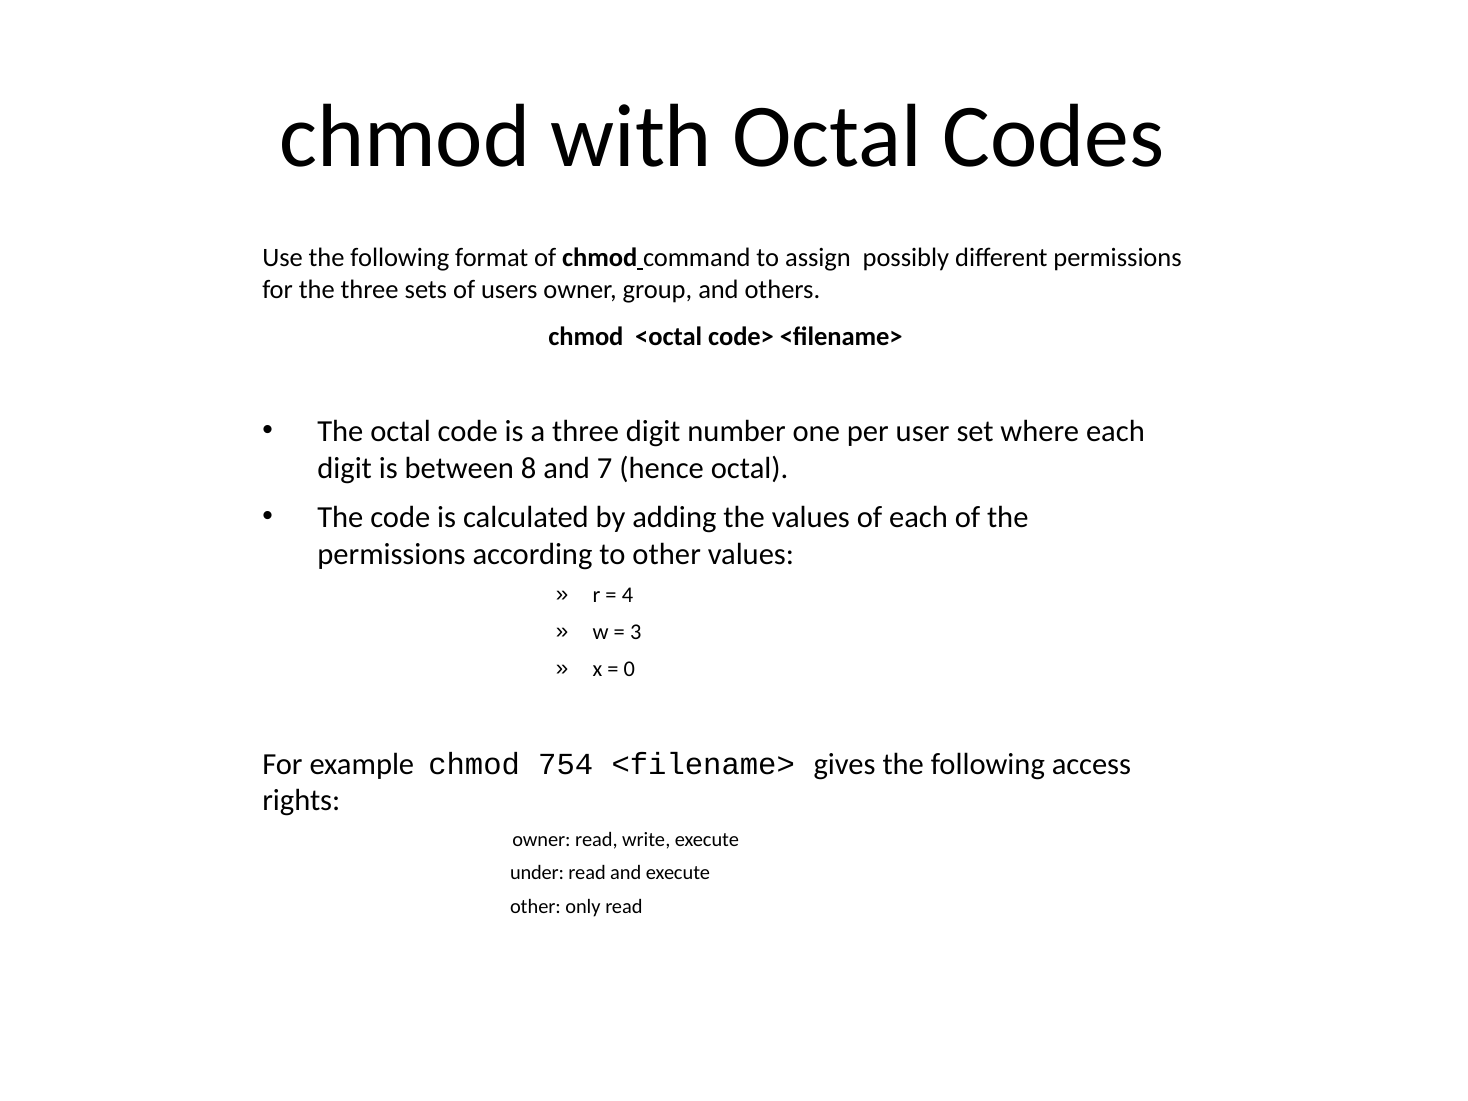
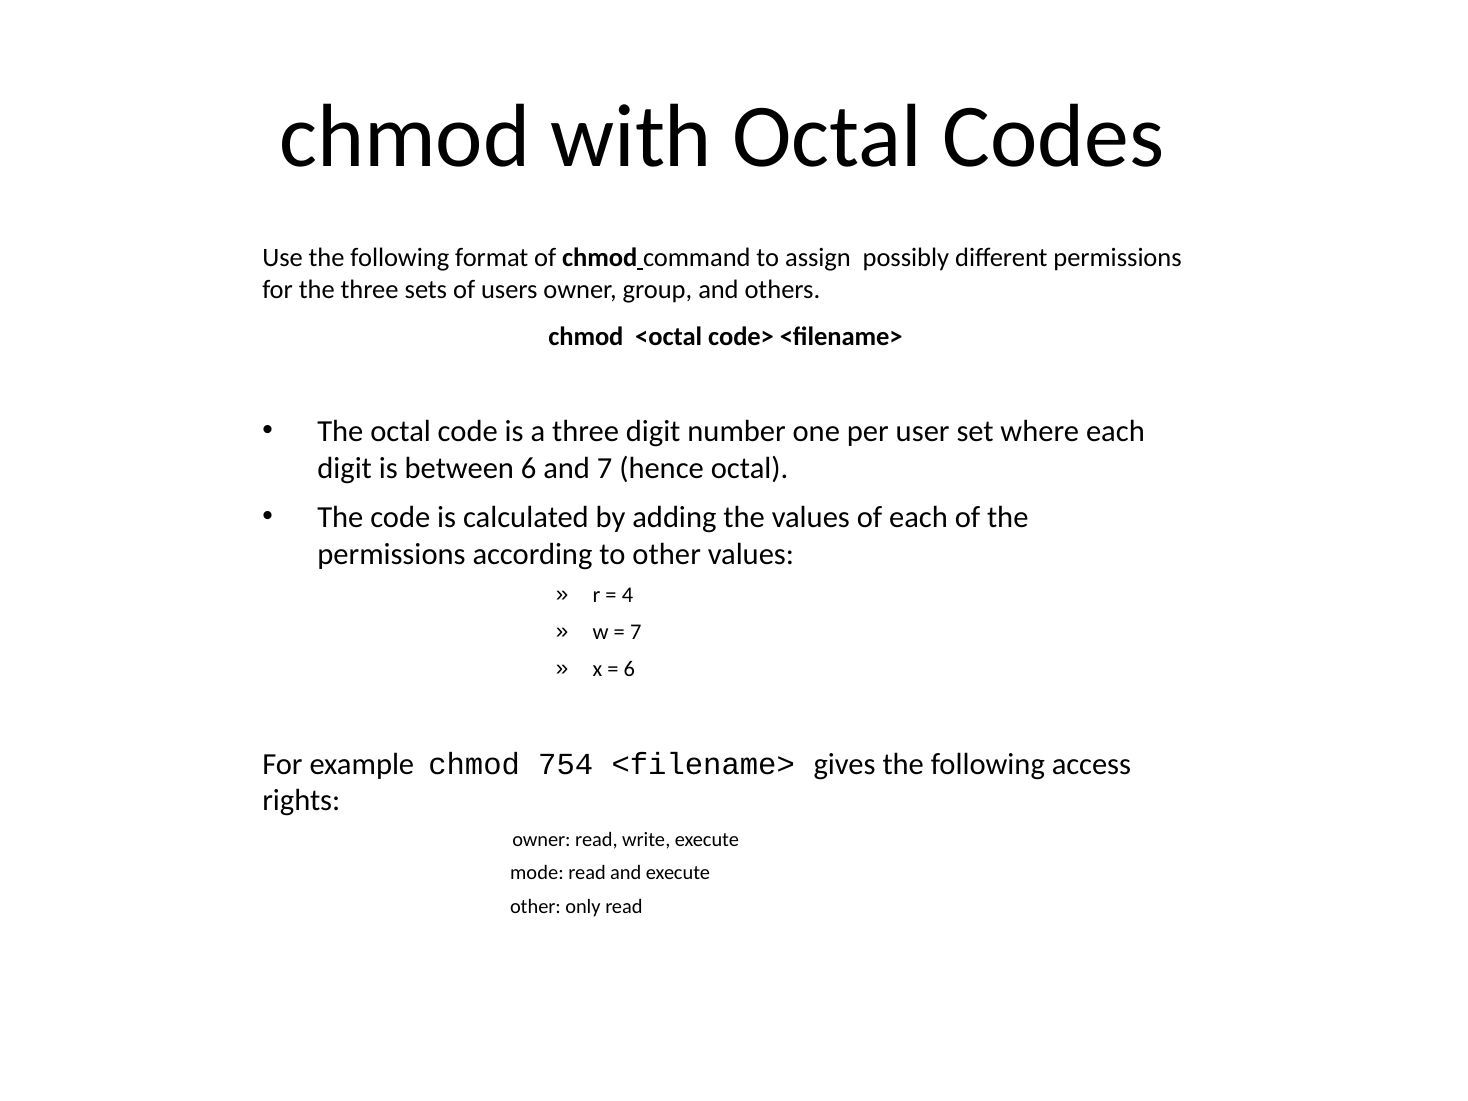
between 8: 8 -> 6
3 at (636, 632): 3 -> 7
0 at (629, 669): 0 -> 6
under: under -> mode
